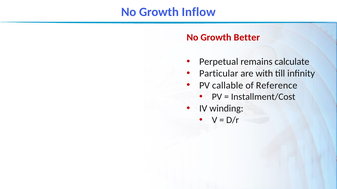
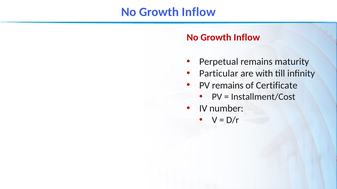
Better at (247, 37): Better -> Inflow
calculate: calculate -> maturity
PV callable: callable -> remains
Reference: Reference -> Certificate
winding: winding -> number
